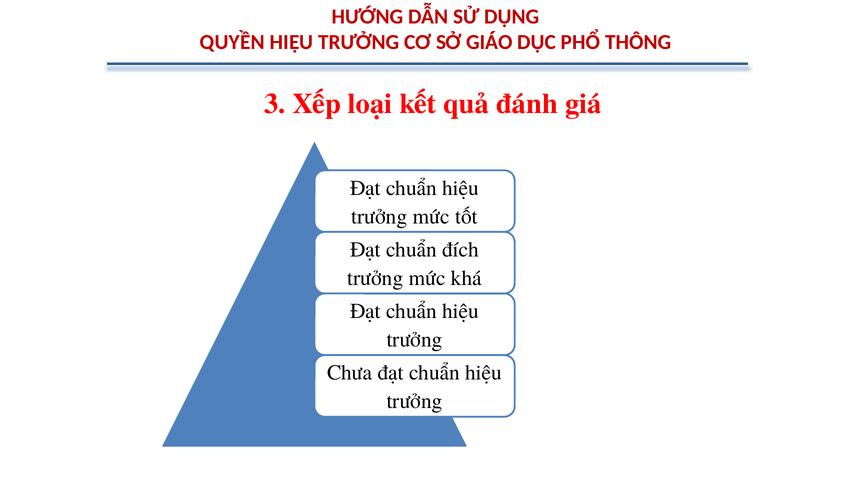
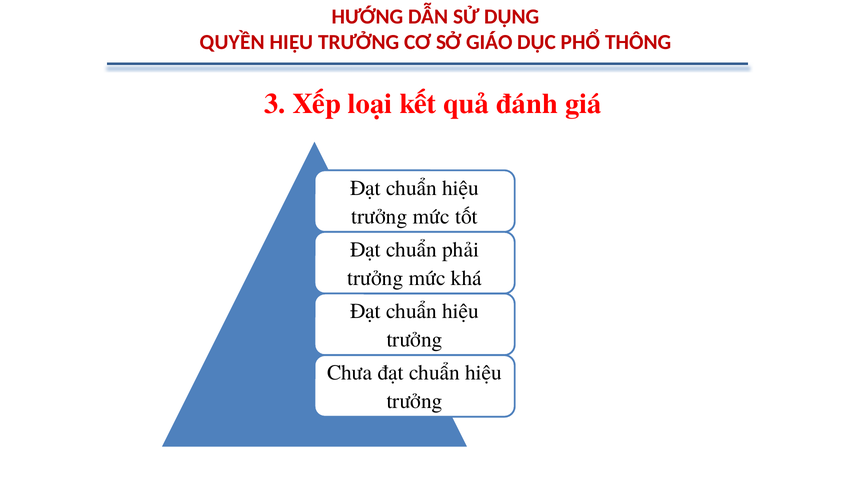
đích: đích -> phải
